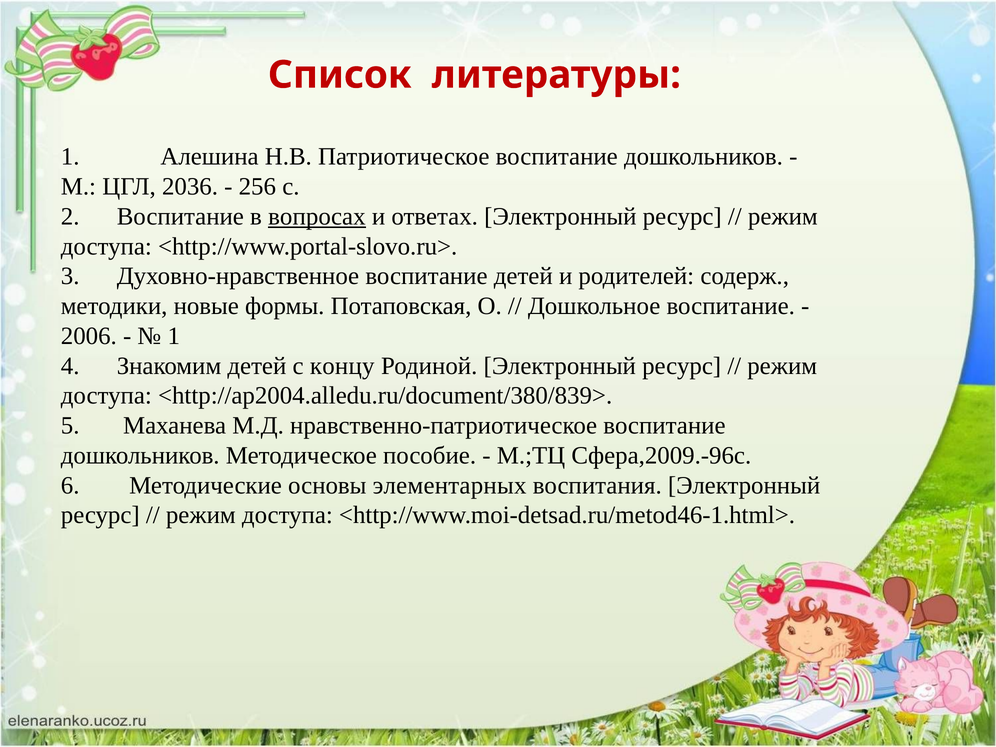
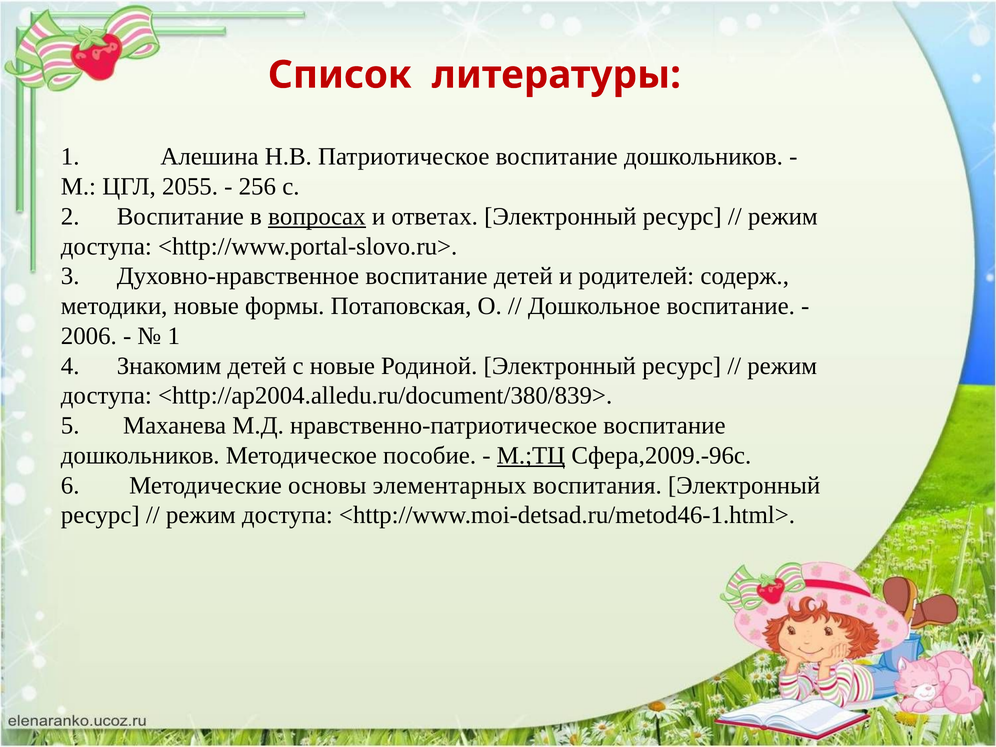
2036: 2036 -> 2055
с концу: концу -> новые
М.;ТЦ underline: none -> present
